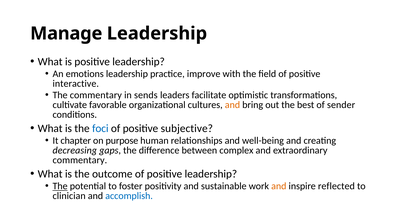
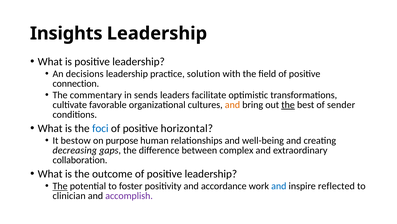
Manage: Manage -> Insights
emotions: emotions -> decisions
improve: improve -> solution
interactive: interactive -> connection
the at (288, 104) underline: none -> present
subjective: subjective -> horizontal
chapter: chapter -> bestow
commentary at (80, 160): commentary -> collaboration
sustainable: sustainable -> accordance
and at (279, 186) colour: orange -> blue
accomplish colour: blue -> purple
